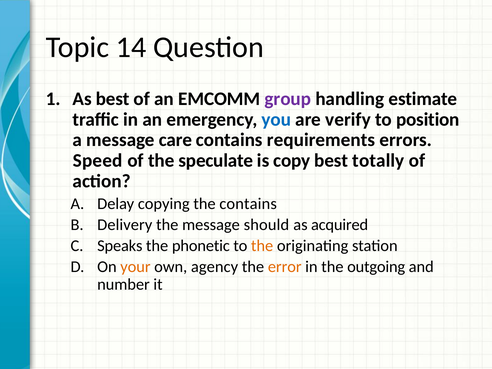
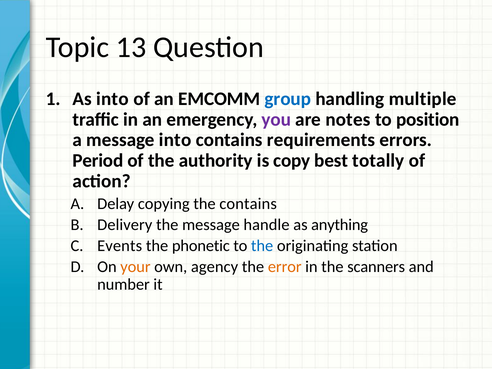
14: 14 -> 13
As best: best -> into
group colour: purple -> blue
estimate: estimate -> multiple
you colour: blue -> purple
verify: verify -> notes
message care: care -> into
Speed: Speed -> Period
speculate: speculate -> authority
should: should -> handle
acquired: acquired -> anything
Speaks: Speaks -> Events
the at (262, 246) colour: orange -> blue
outgoing: outgoing -> scanners
